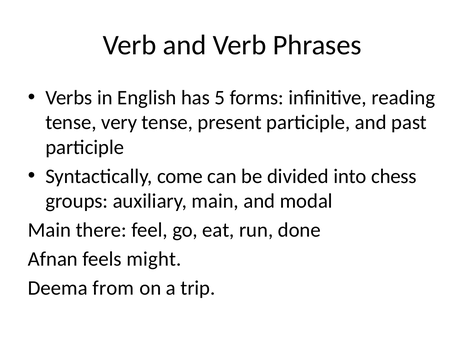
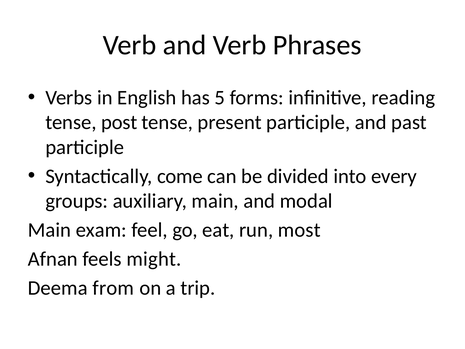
very: very -> post
chess: chess -> every
there: there -> exam
done: done -> most
